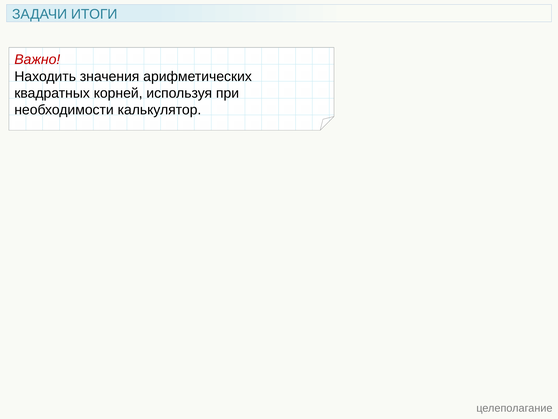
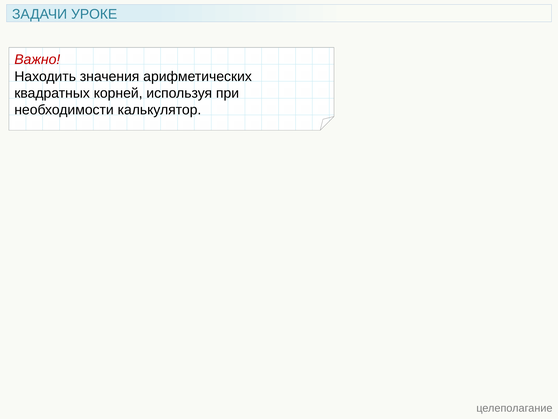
ИТОГИ: ИТОГИ -> УРОКЕ
